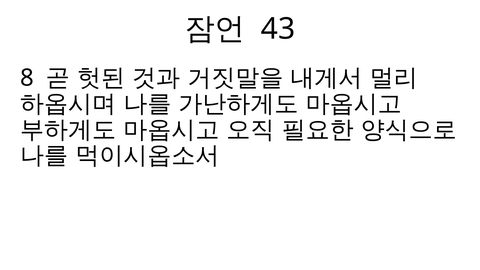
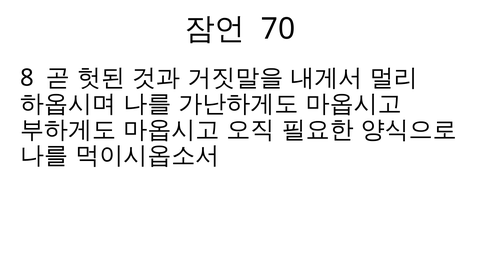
43: 43 -> 70
